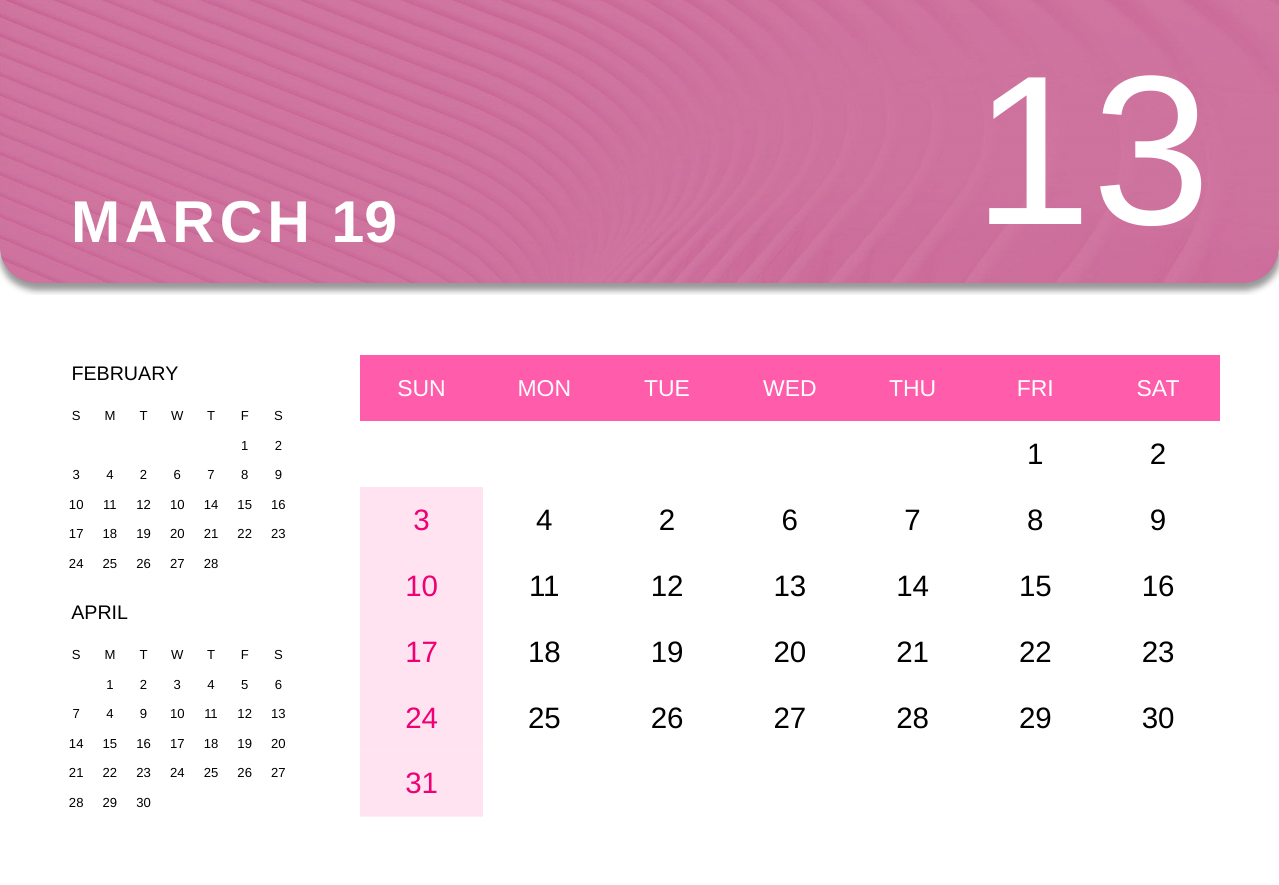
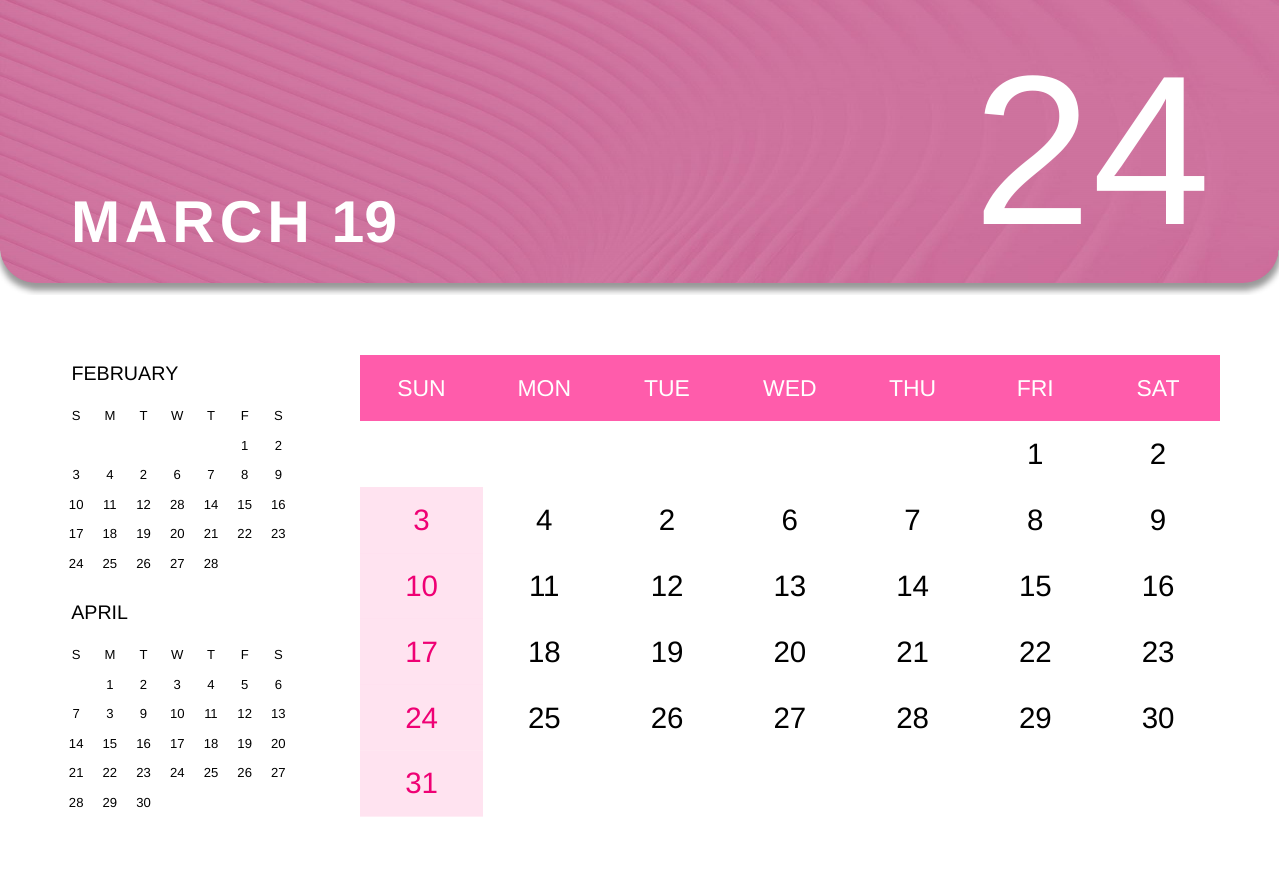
19 13: 13 -> 24
12 10: 10 -> 28
7 4: 4 -> 3
